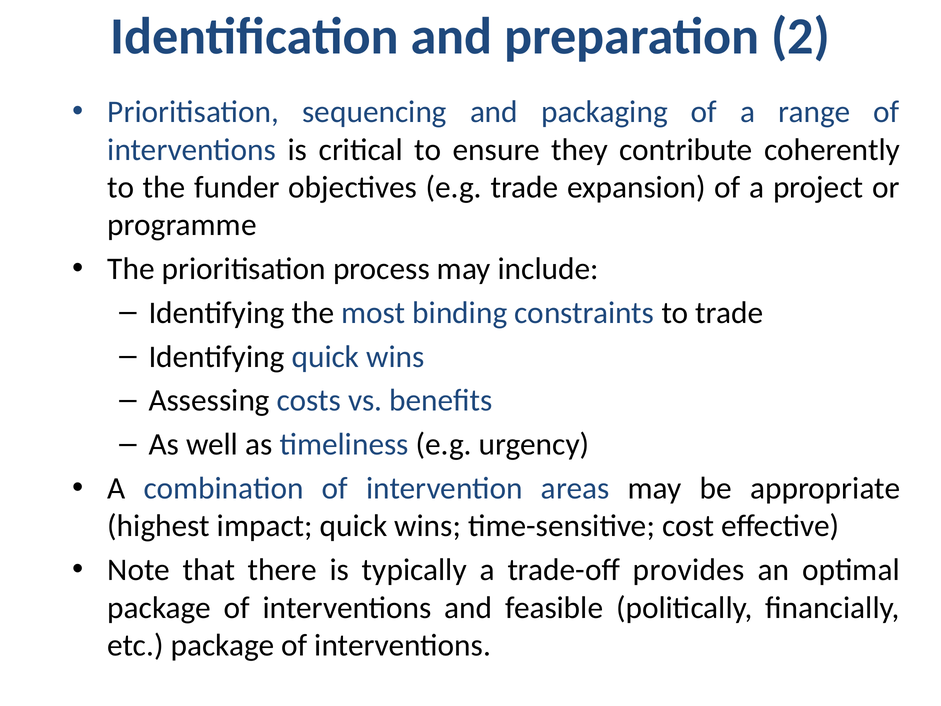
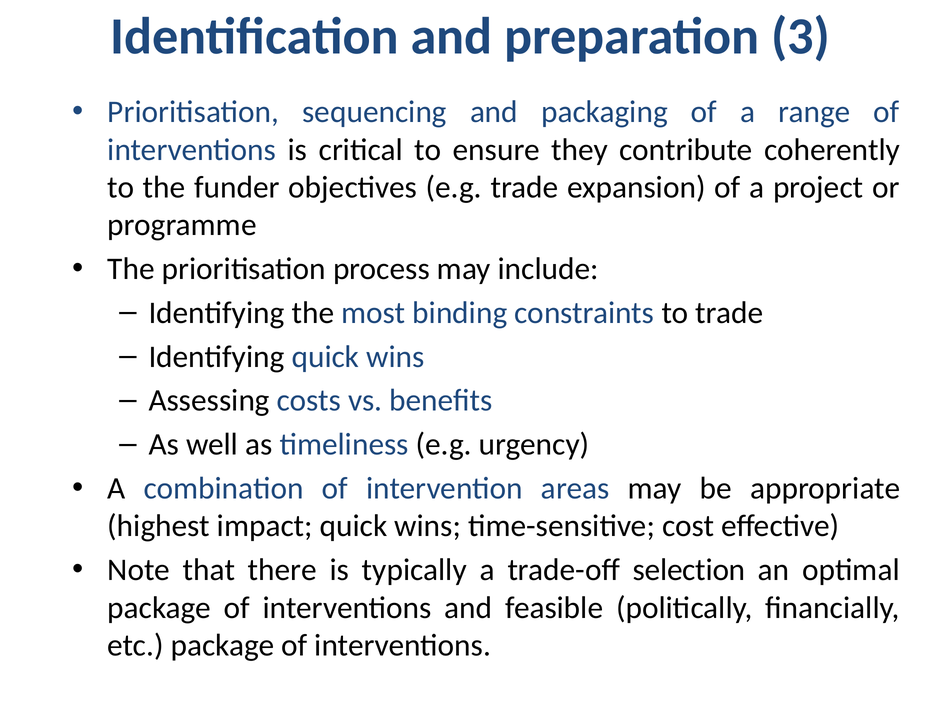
2: 2 -> 3
provides: provides -> selection
